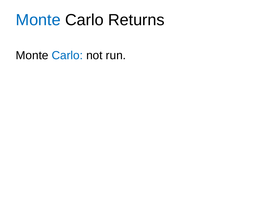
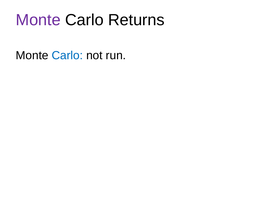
Monte at (38, 20) colour: blue -> purple
